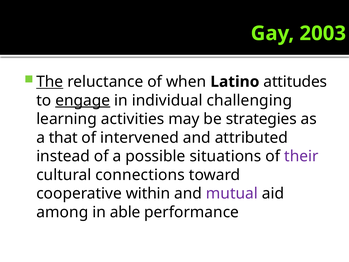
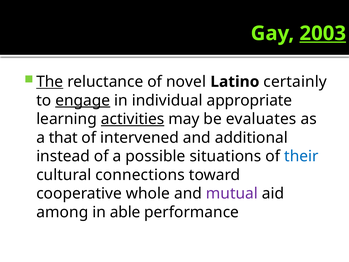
2003 underline: none -> present
when: when -> novel
attitudes: attitudes -> certainly
challenging: challenging -> appropriate
activities underline: none -> present
strategies: strategies -> evaluates
attributed: attributed -> additional
their colour: purple -> blue
within: within -> whole
